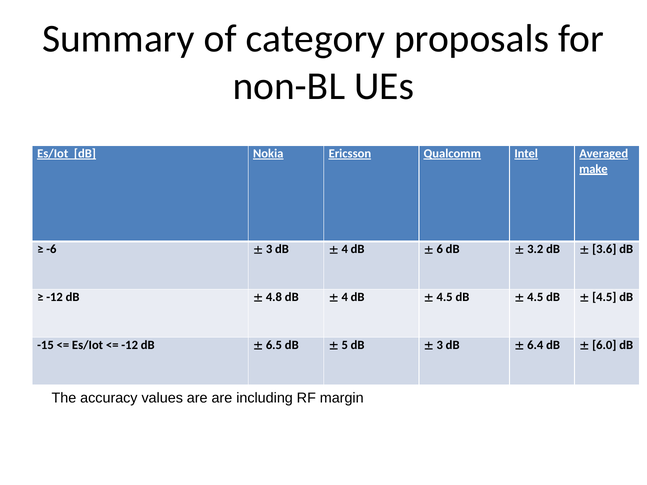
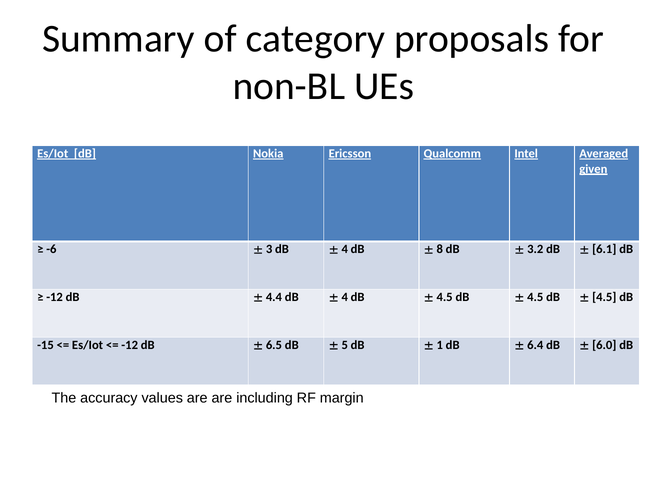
make: make -> given
6: 6 -> 8
3.6: 3.6 -> 6.1
4.8: 4.8 -> 4.4
3 at (440, 345): 3 -> 1
